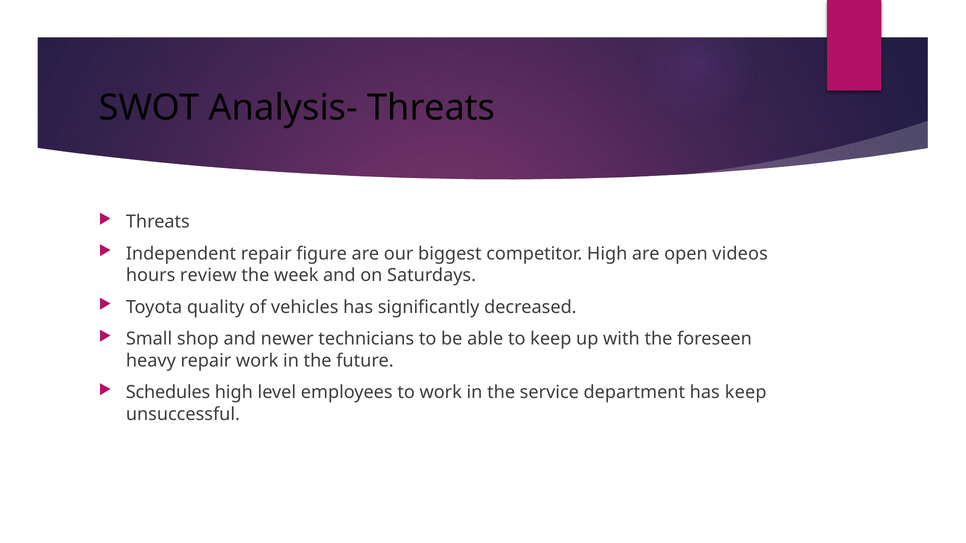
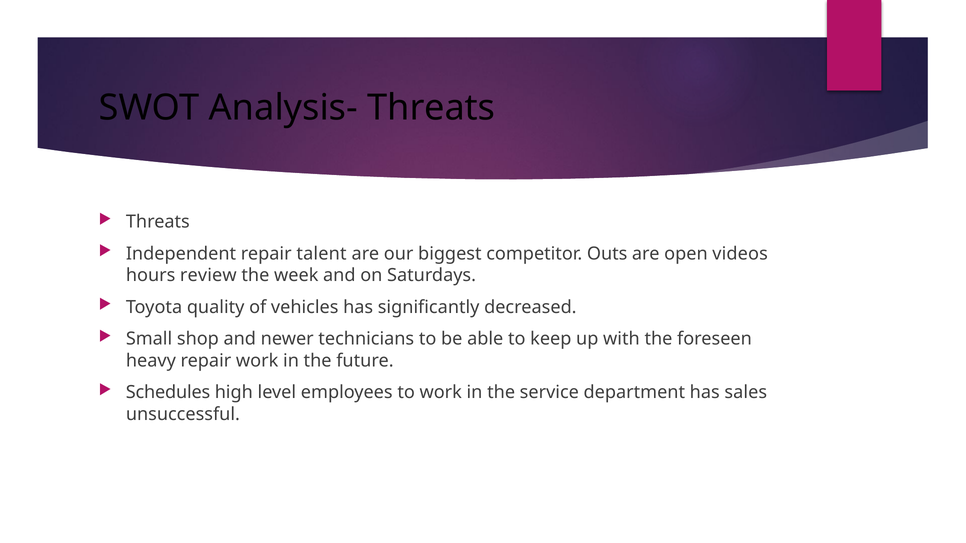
figure: figure -> talent
competitor High: High -> Outs
has keep: keep -> sales
